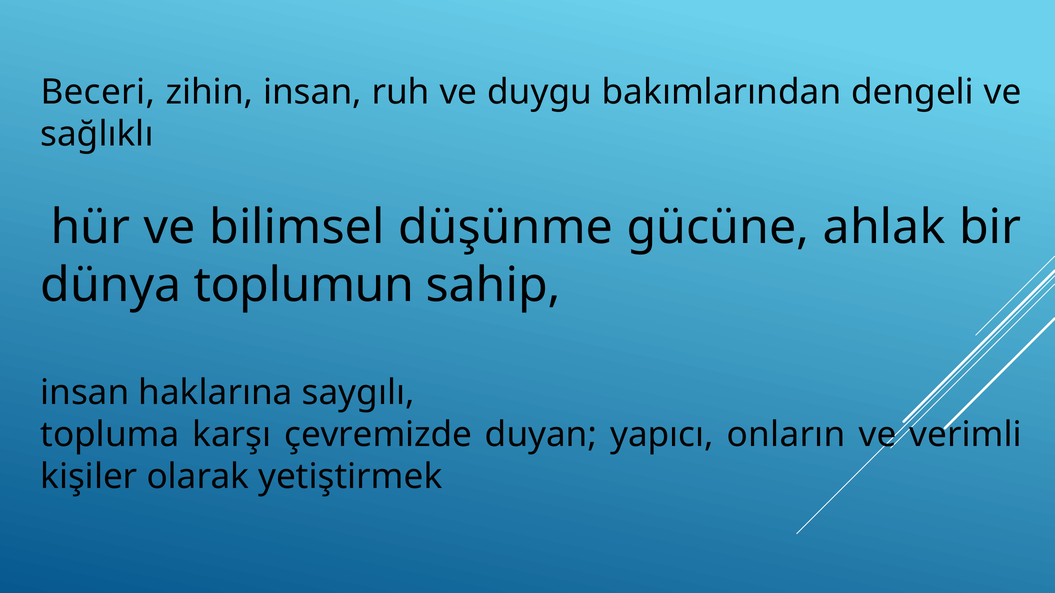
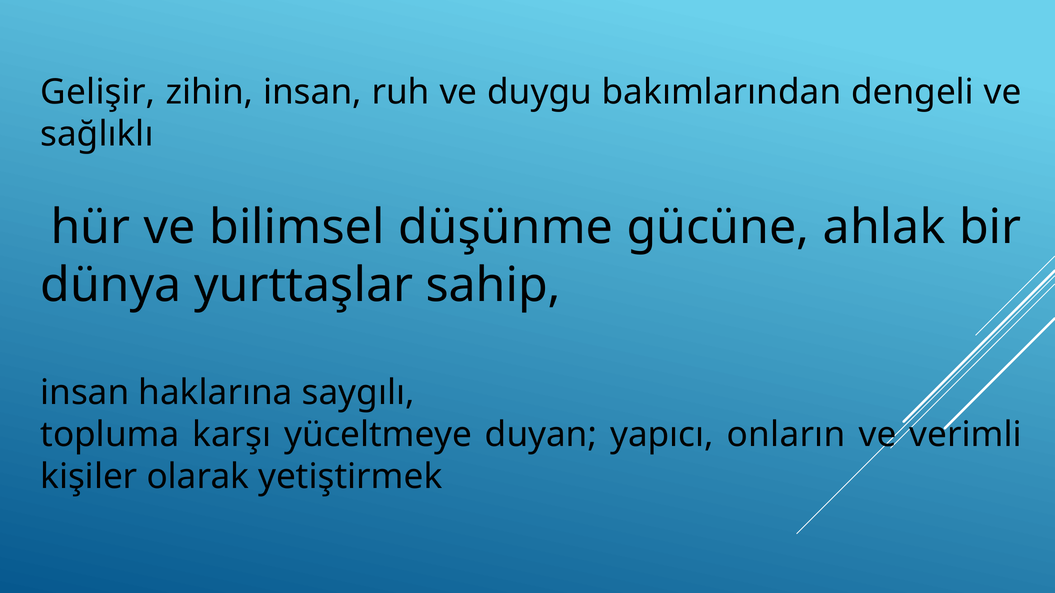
Beceri: Beceri -> Gelişir
toplumun: toplumun -> yurttaşlar
çevremizde: çevremizde -> yüceltmeye
